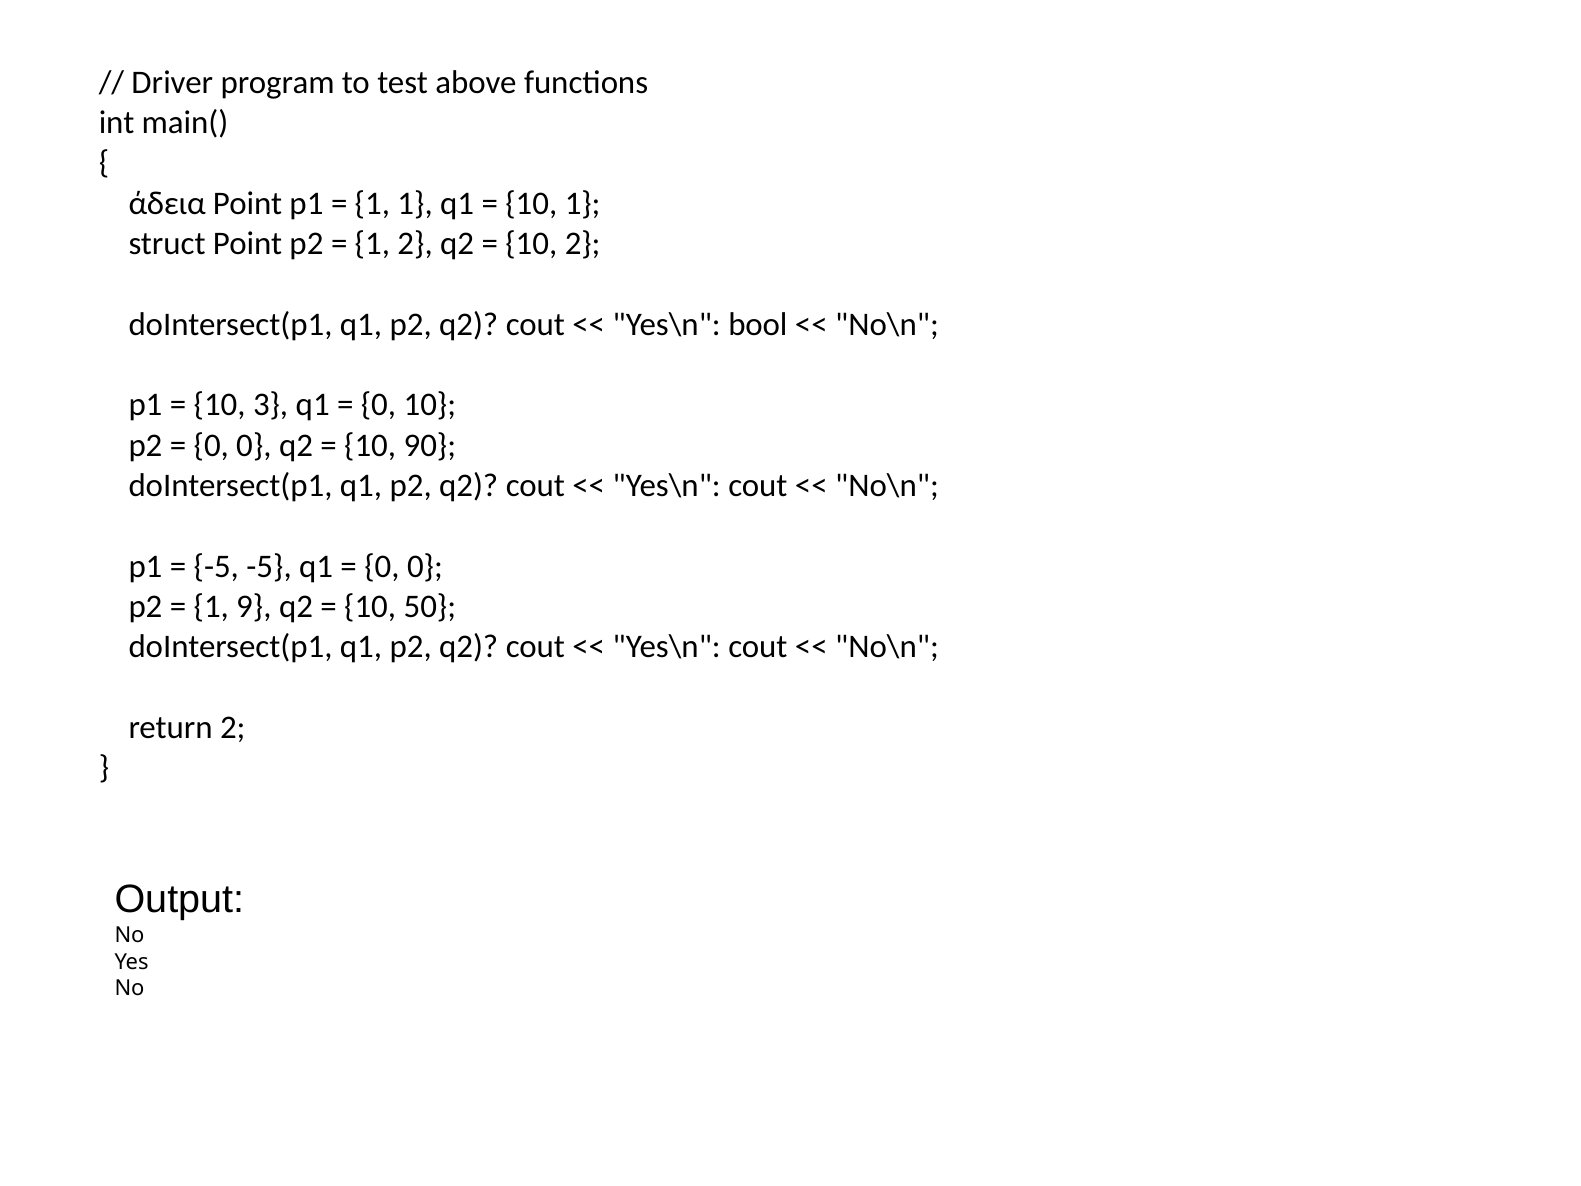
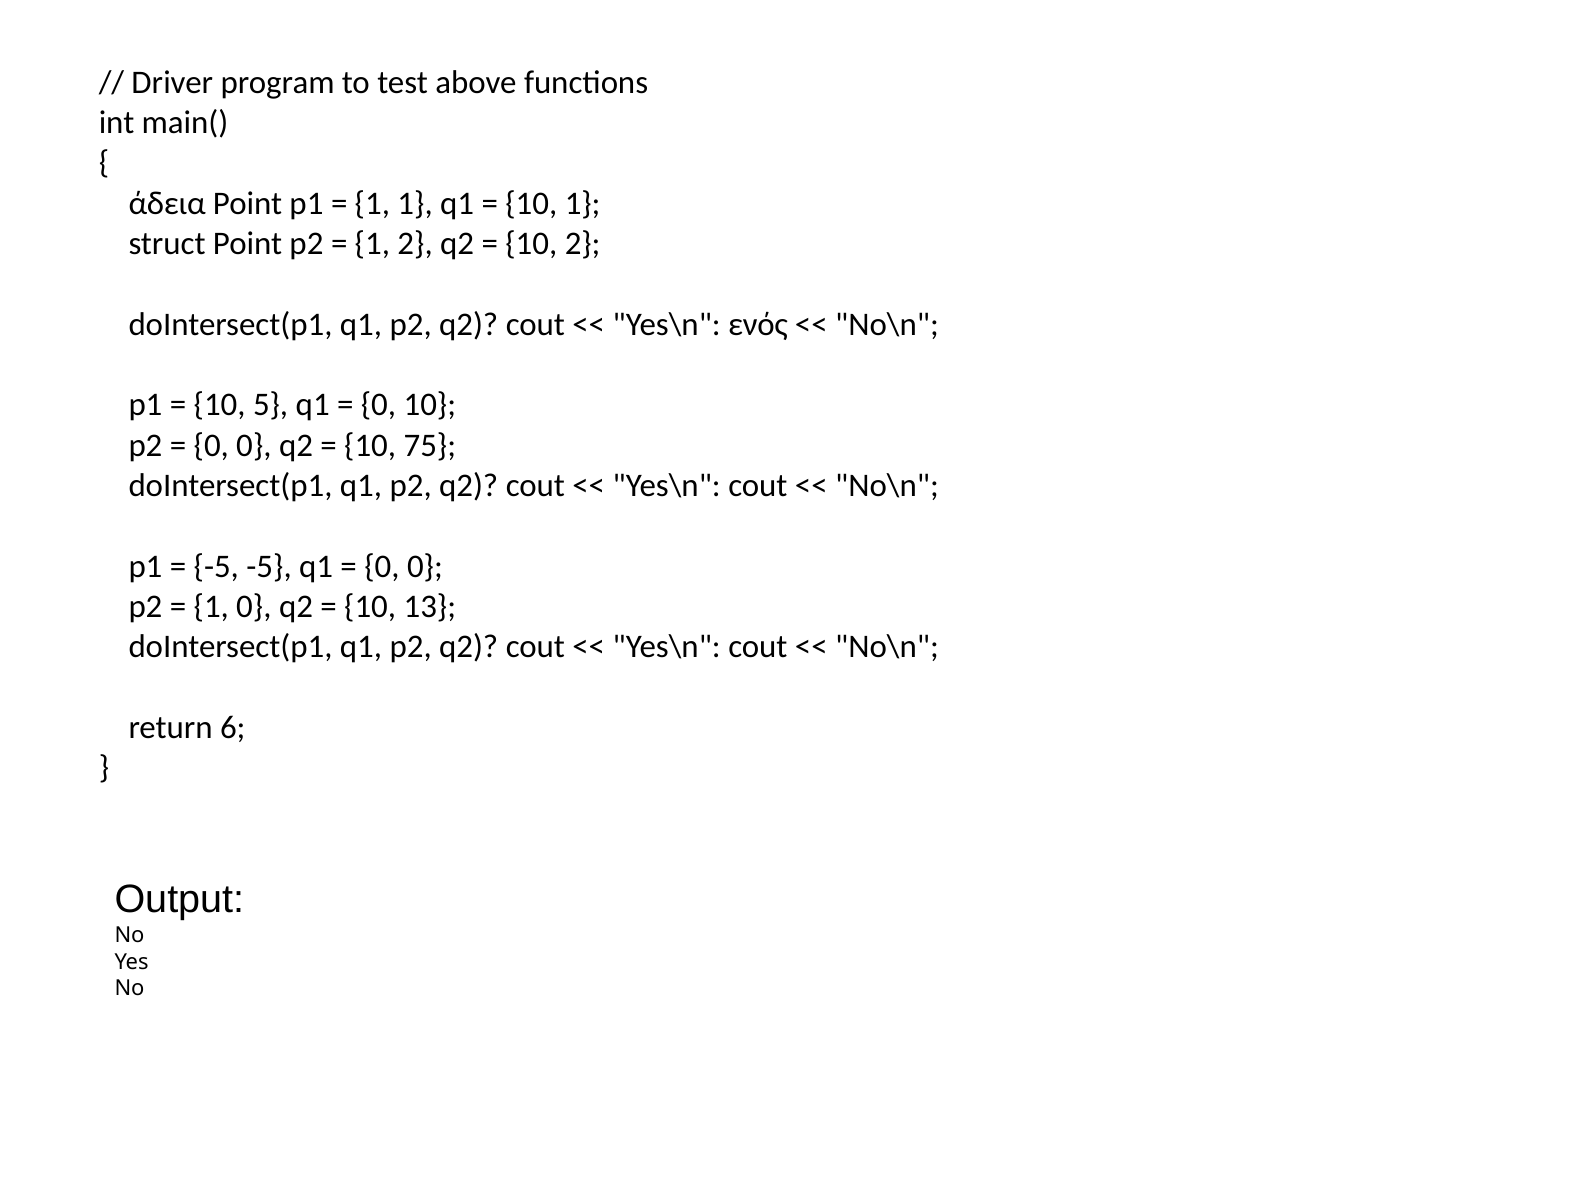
bool: bool -> ενός
3: 3 -> 5
90: 90 -> 75
1 9: 9 -> 0
50: 50 -> 13
return 2: 2 -> 6
